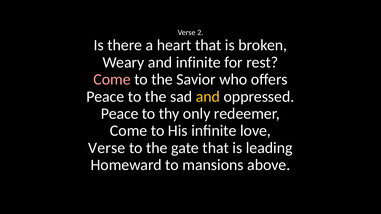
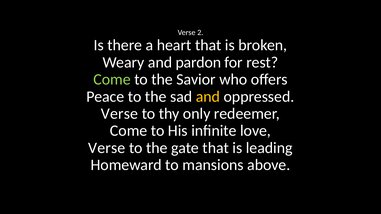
and infinite: infinite -> pardon
Come at (112, 80) colour: pink -> light green
Peace at (120, 114): Peace -> Verse
